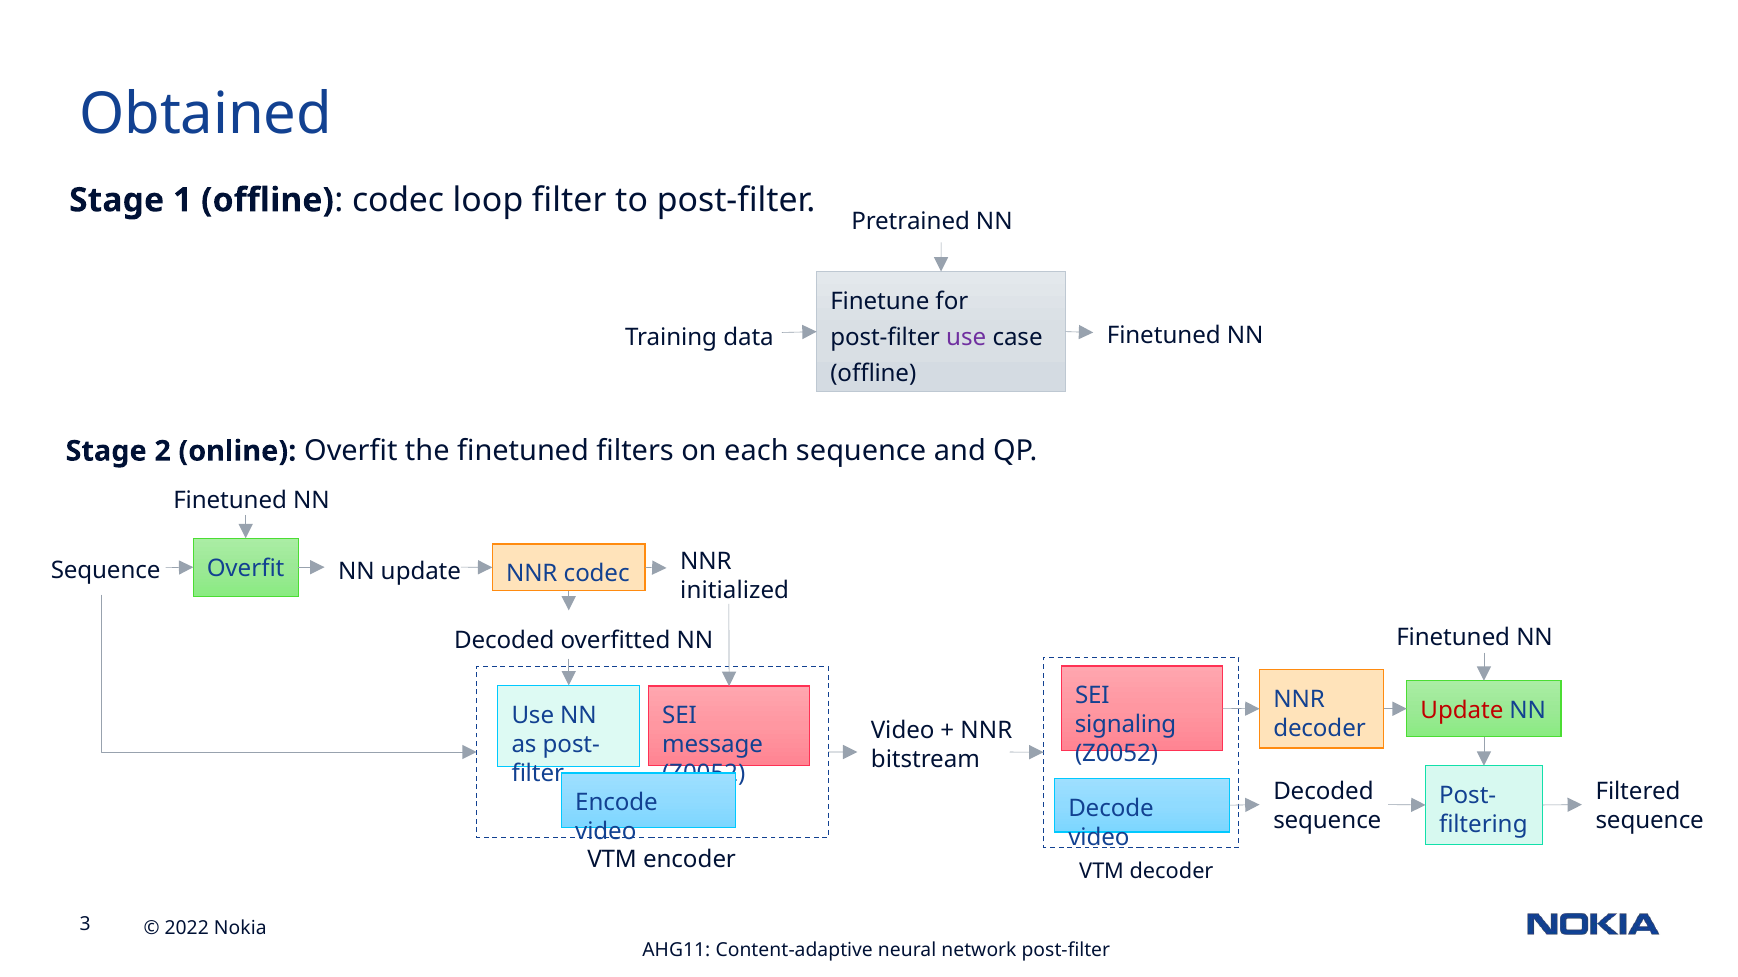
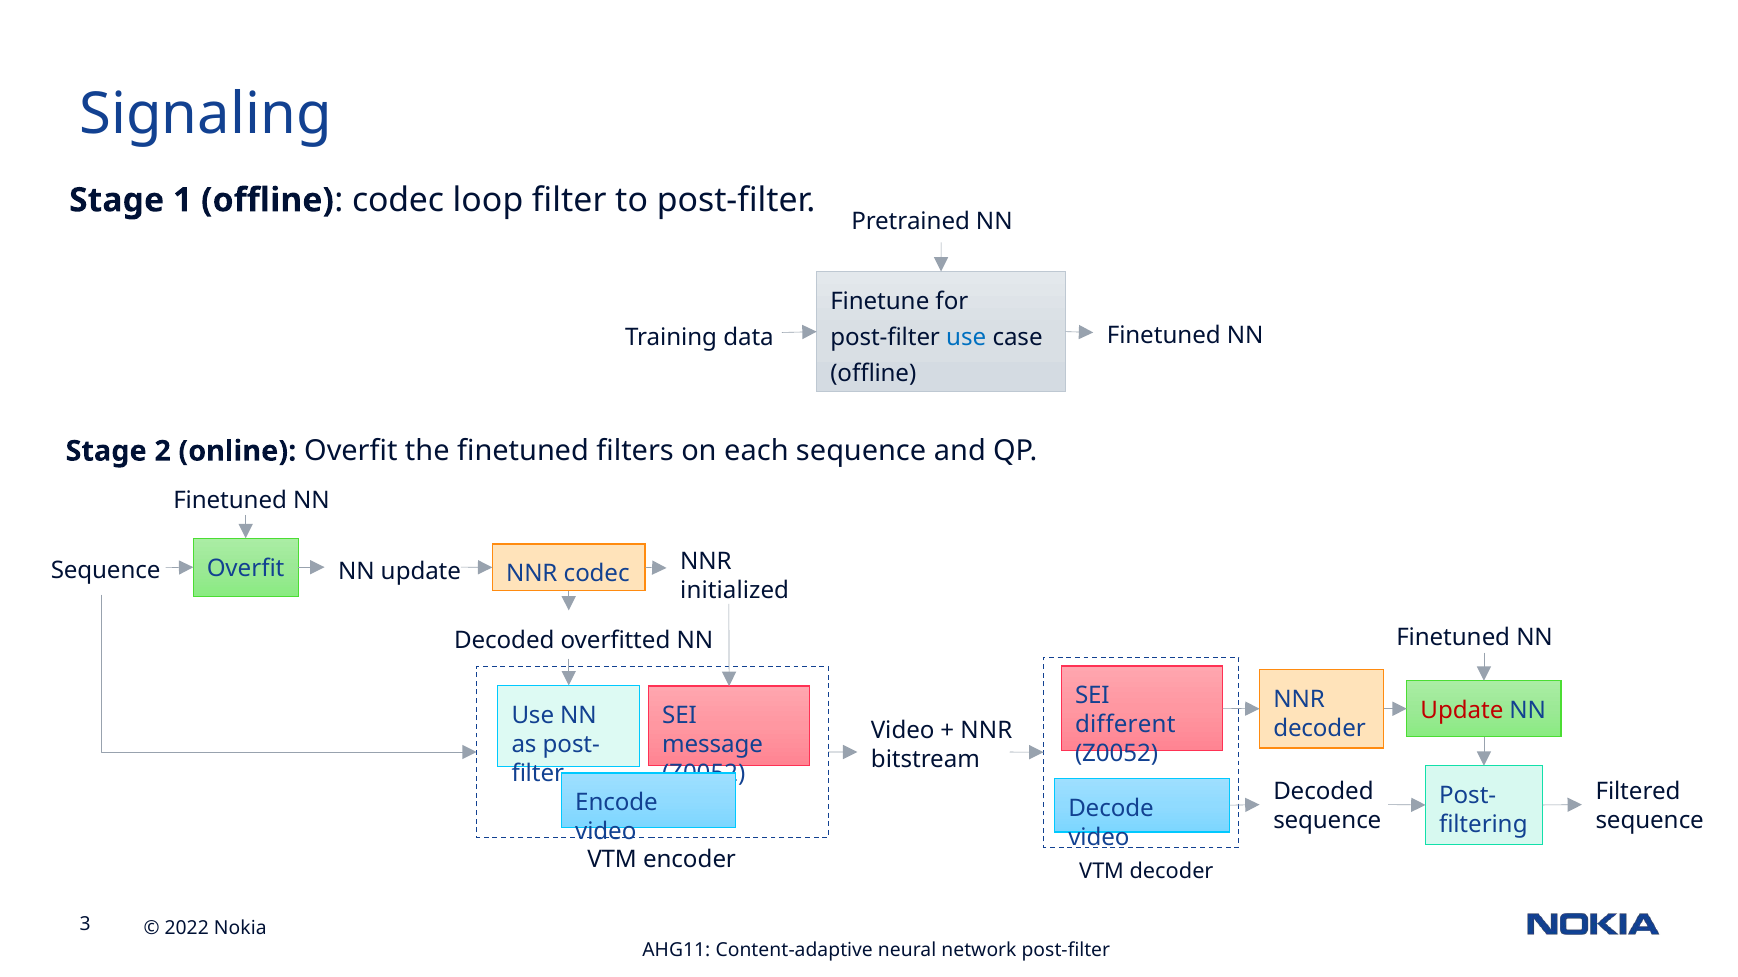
Obtained: Obtained -> Signaling
use at (966, 338) colour: purple -> blue
signaling: signaling -> different
